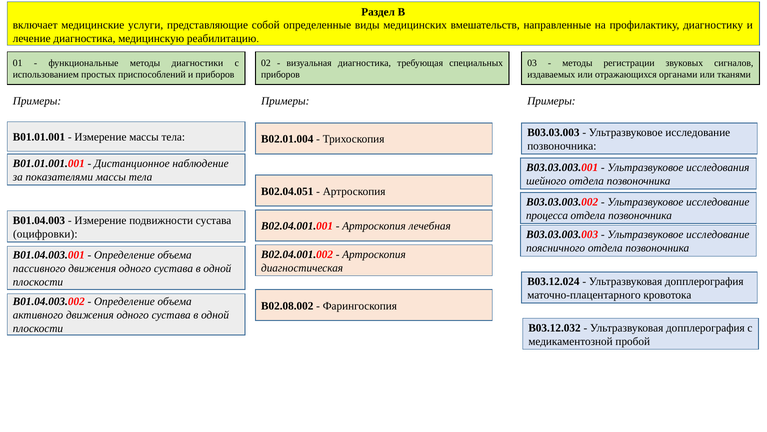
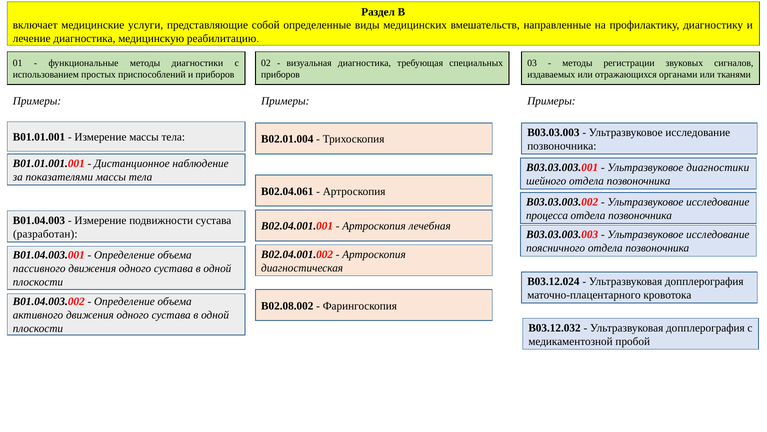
Ультразвуковое исследования: исследования -> диагностики
B02.04.051: B02.04.051 -> B02.04.061
оцифровки: оцифровки -> разработан
